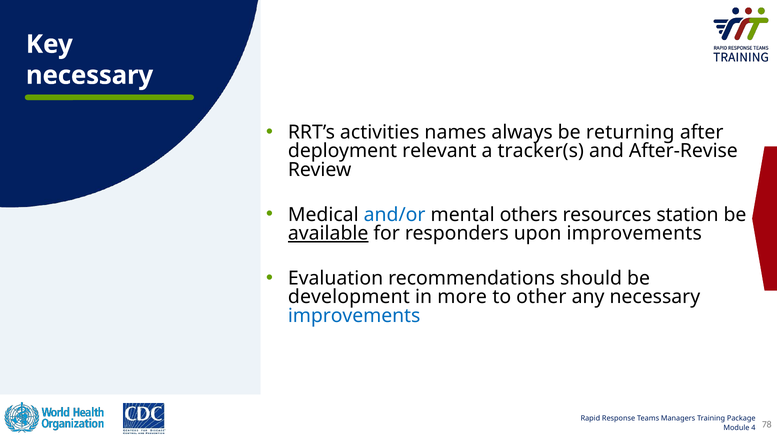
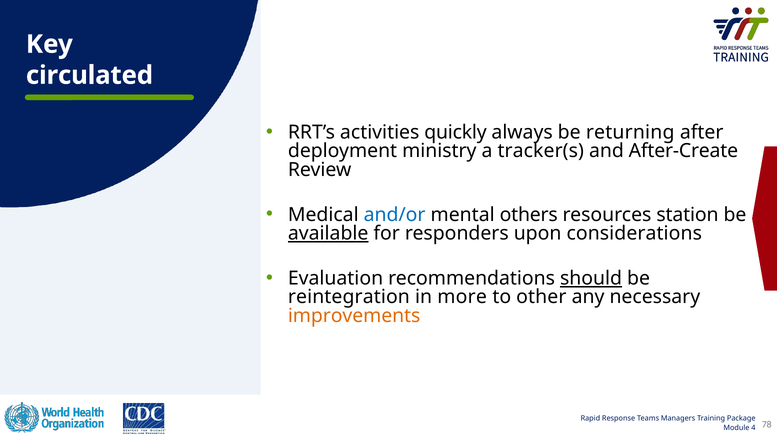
necessary at (89, 75): necessary -> circulated
names: names -> quickly
relevant: relevant -> ministry
After-Revise: After-Revise -> After-Create
upon improvements: improvements -> considerations
should underline: none -> present
development: development -> reintegration
improvements at (354, 316) colour: blue -> orange
